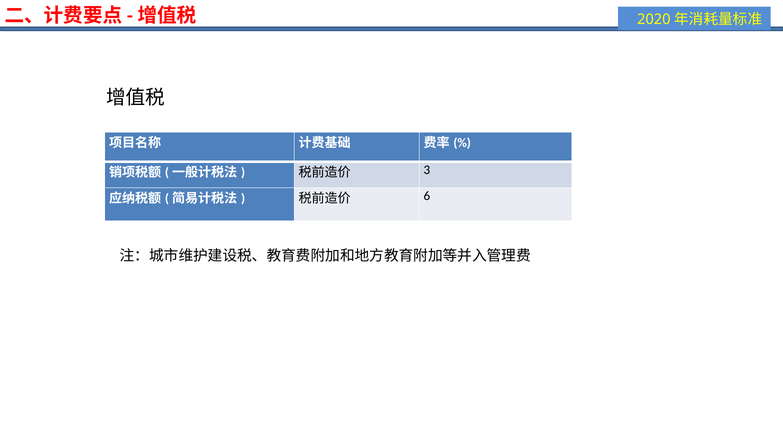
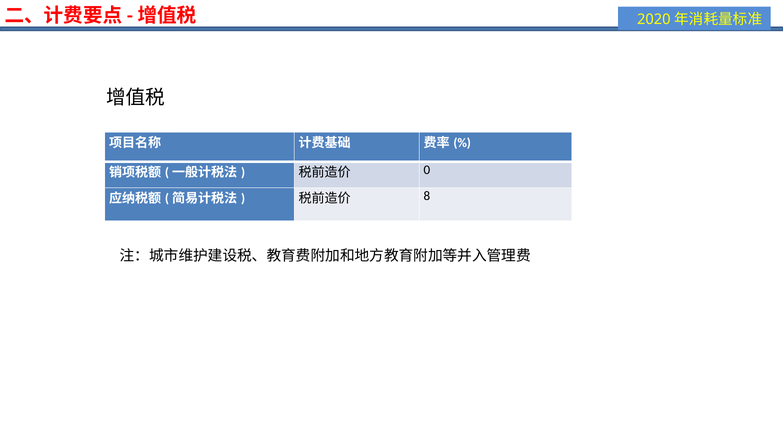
3: 3 -> 0
6: 6 -> 8
